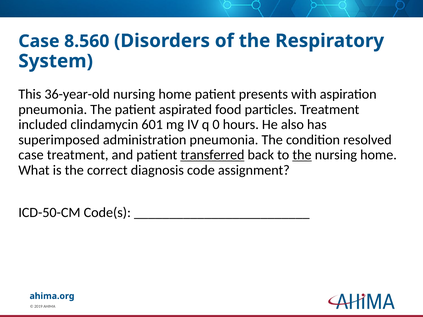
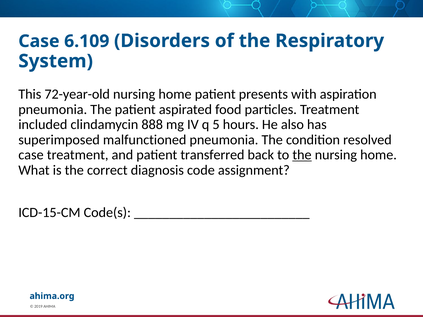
8.560: 8.560 -> 6.109
36-year-old: 36-year-old -> 72-year-old
601: 601 -> 888
0: 0 -> 5
administration: administration -> malfunctioned
transferred underline: present -> none
ICD-50-CM: ICD-50-CM -> ICD-15-CM
